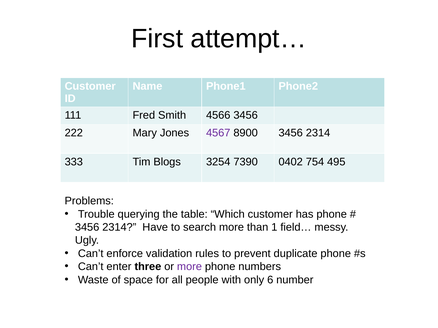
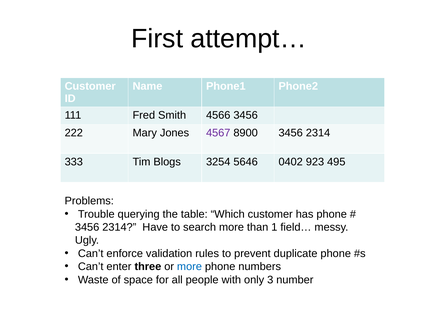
7390: 7390 -> 5646
754: 754 -> 923
more at (189, 267) colour: purple -> blue
6: 6 -> 3
